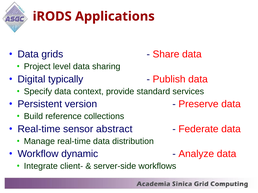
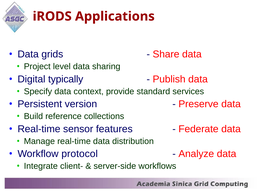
abstract: abstract -> features
dynamic: dynamic -> protocol
